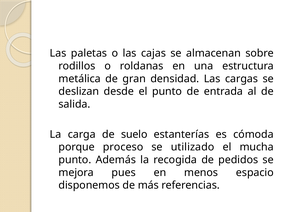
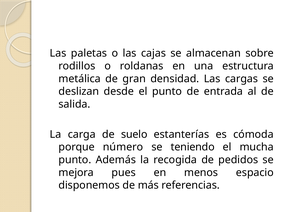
proceso: proceso -> número
utilizado: utilizado -> teniendo
